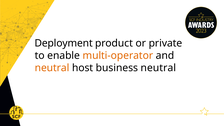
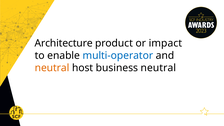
Deployment: Deployment -> Architecture
private: private -> impact
multi-operator colour: orange -> blue
